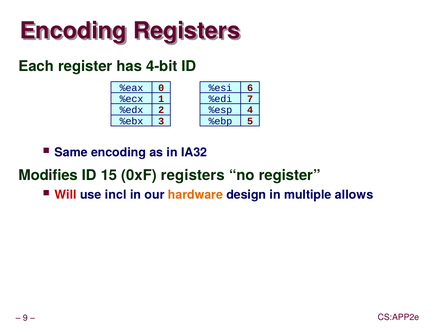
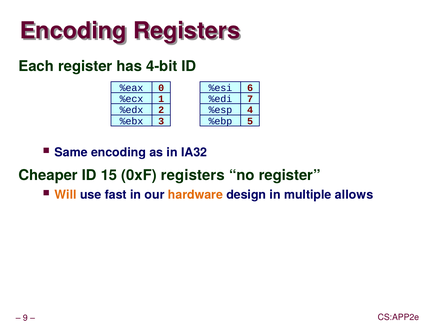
Modifies: Modifies -> Cheaper
Will colour: red -> orange
incl: incl -> fast
